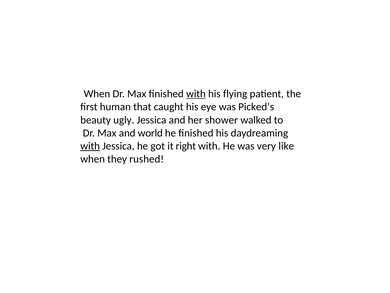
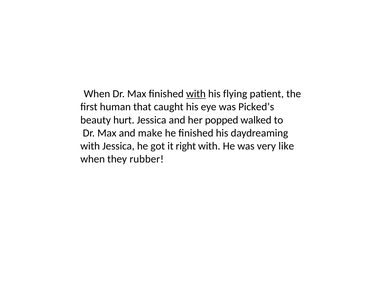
ugly: ugly -> hurt
shower: shower -> popped
world: world -> make
with at (90, 146) underline: present -> none
rushed: rushed -> rubber
